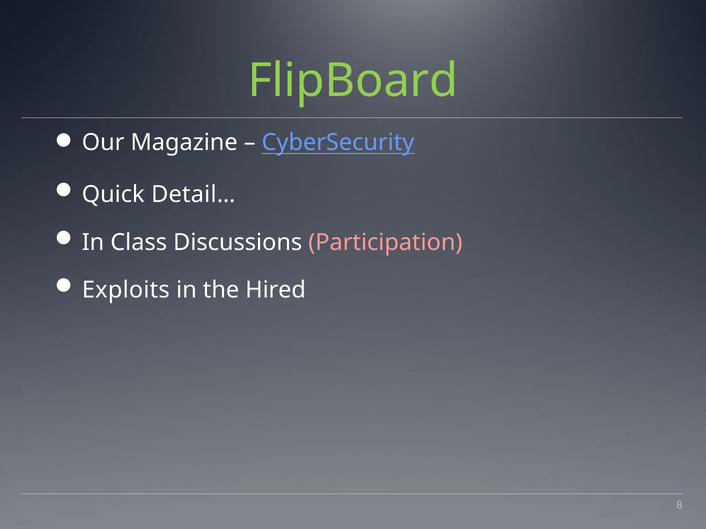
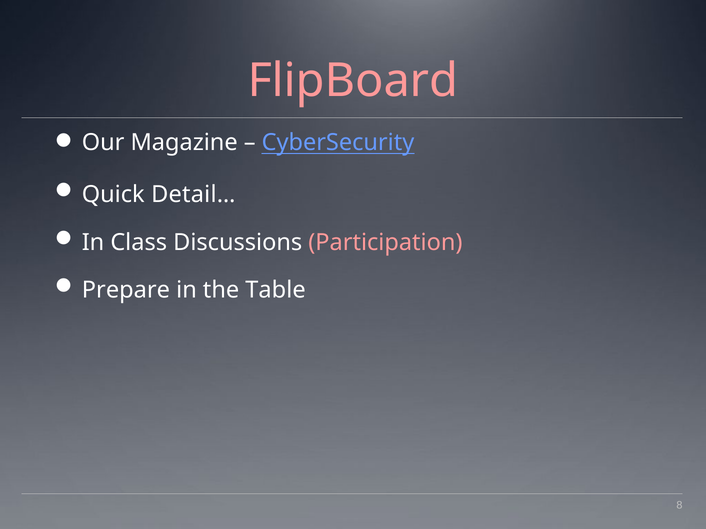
FlipBoard colour: light green -> pink
Exploits: Exploits -> Prepare
Hired: Hired -> Table
